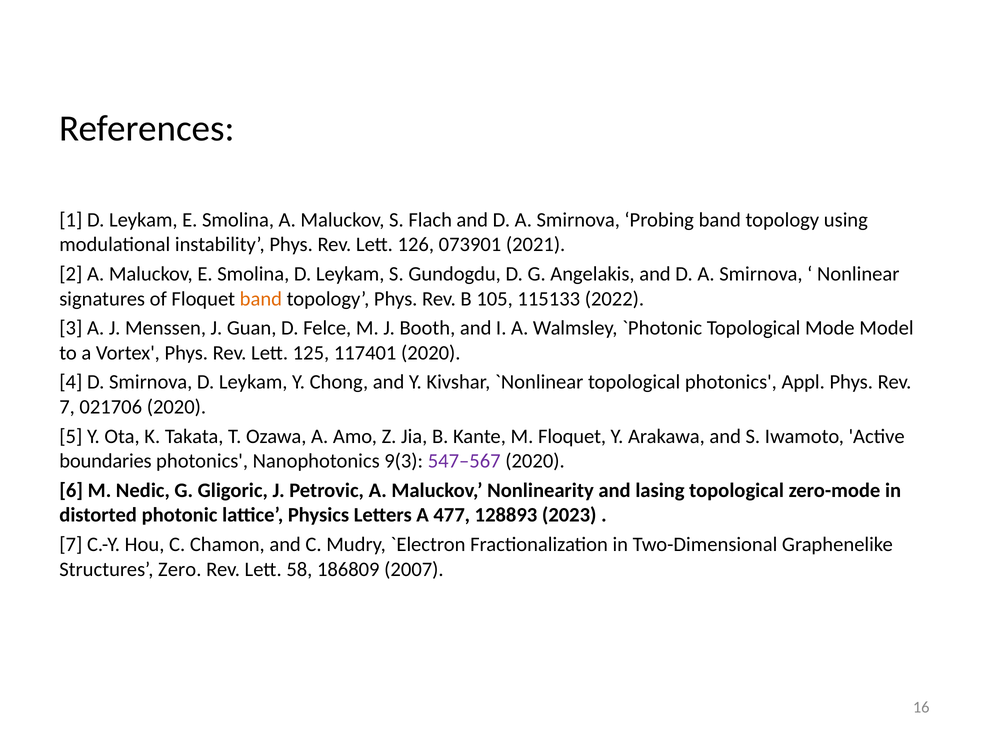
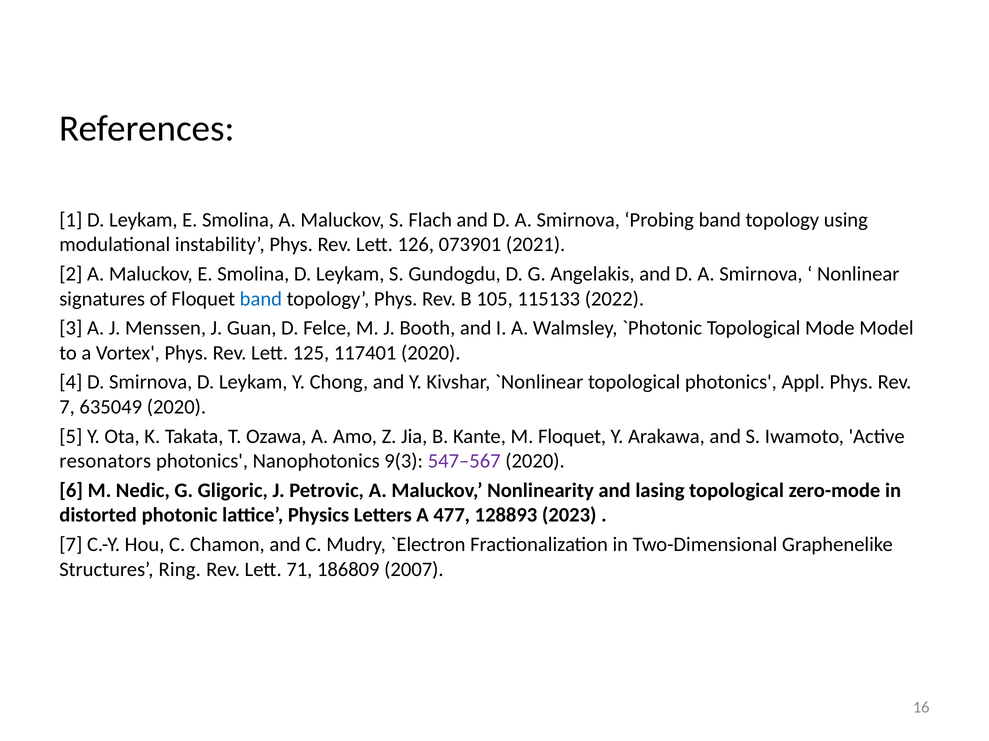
band at (261, 299) colour: orange -> blue
021706: 021706 -> 635049
boundaries: boundaries -> resonators
Zero: Zero -> Ring
58: 58 -> 71
